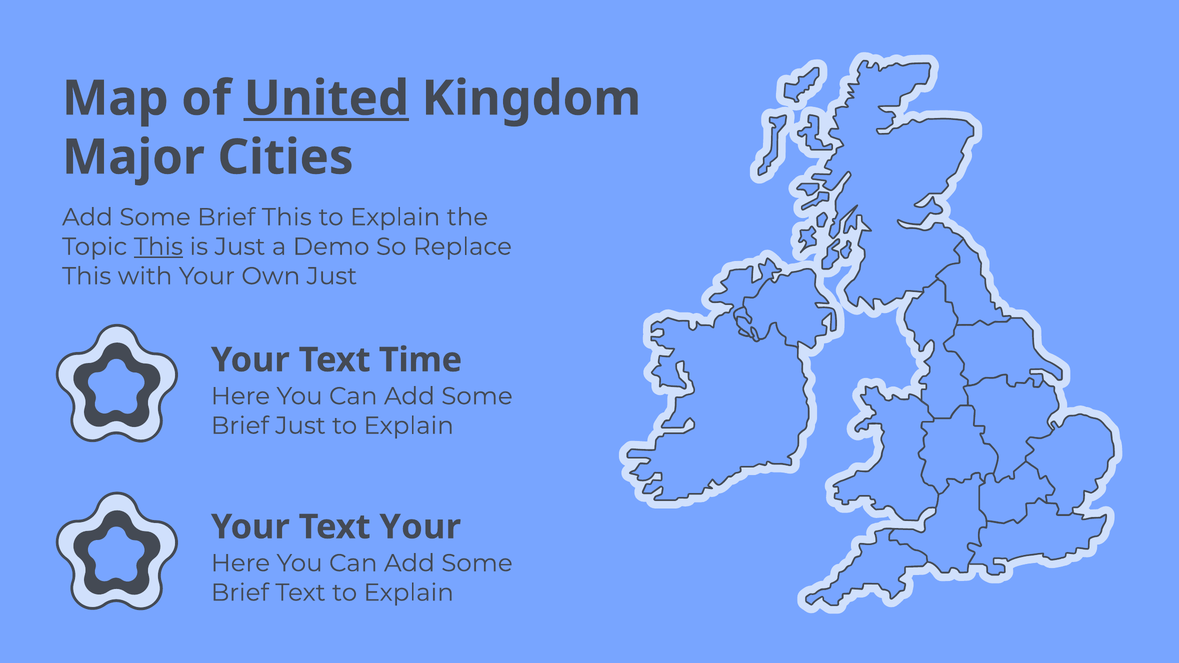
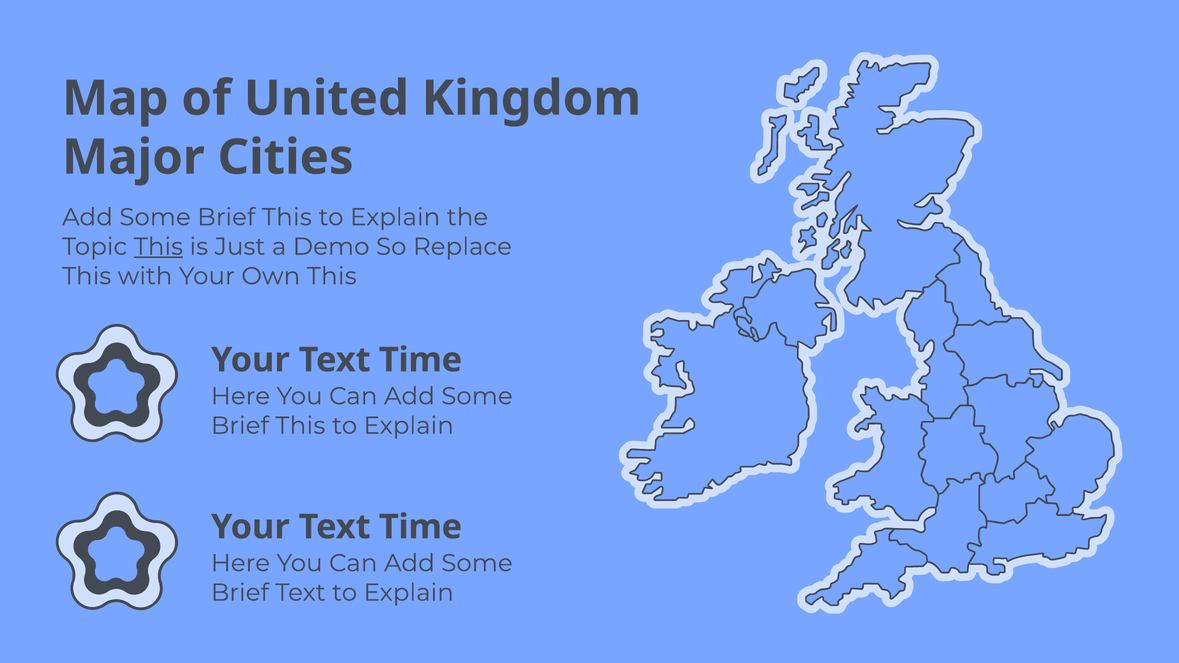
United underline: present -> none
Own Just: Just -> This
Just at (301, 426): Just -> This
Your at (420, 527): Your -> Time
